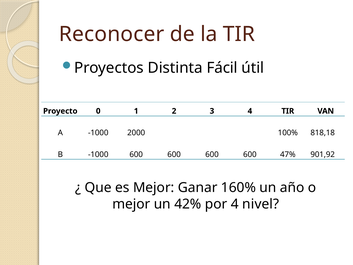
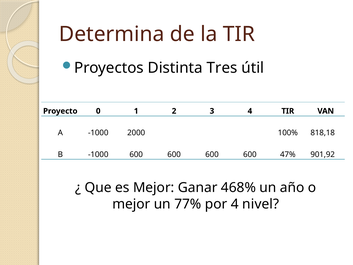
Reconocer: Reconocer -> Determina
Fácil: Fácil -> Tres
160%: 160% -> 468%
42%: 42% -> 77%
